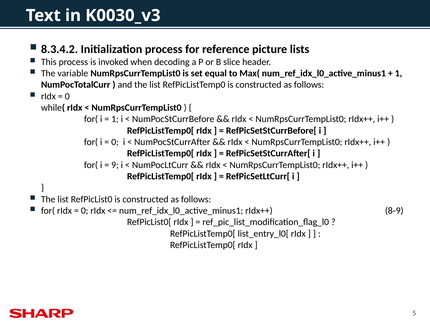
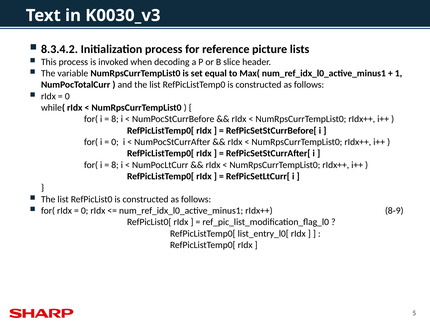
1 at (115, 119): 1 -> 8
9 at (115, 165): 9 -> 8
